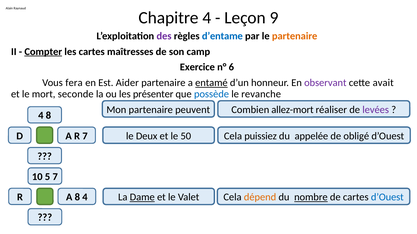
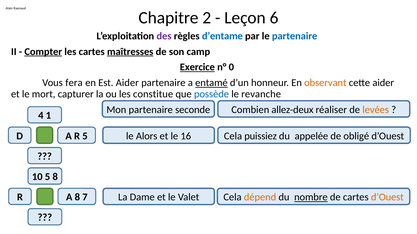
Chapitre 4: 4 -> 2
9: 9 -> 6
partenaire at (295, 36) colour: orange -> blue
maîtresses underline: none -> present
Exercice underline: none -> present
6: 6 -> 0
observant colour: purple -> orange
cette avait: avait -> aider
seconde: seconde -> capturer
présenter: présenter -> constitue
peuvent: peuvent -> seconde
allez-mort: allez-mort -> allez-deux
levées colour: purple -> orange
4 8: 8 -> 1
R 7: 7 -> 5
Deux: Deux -> Alors
50: 50 -> 16
5 7: 7 -> 8
8 4: 4 -> 7
Dame underline: present -> none
d’Ouest at (387, 198) colour: blue -> orange
